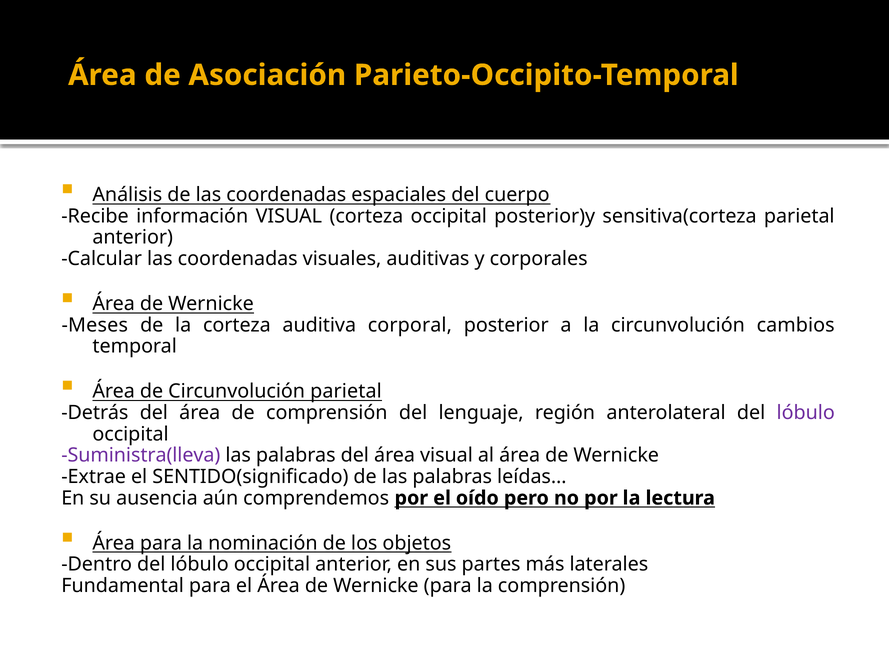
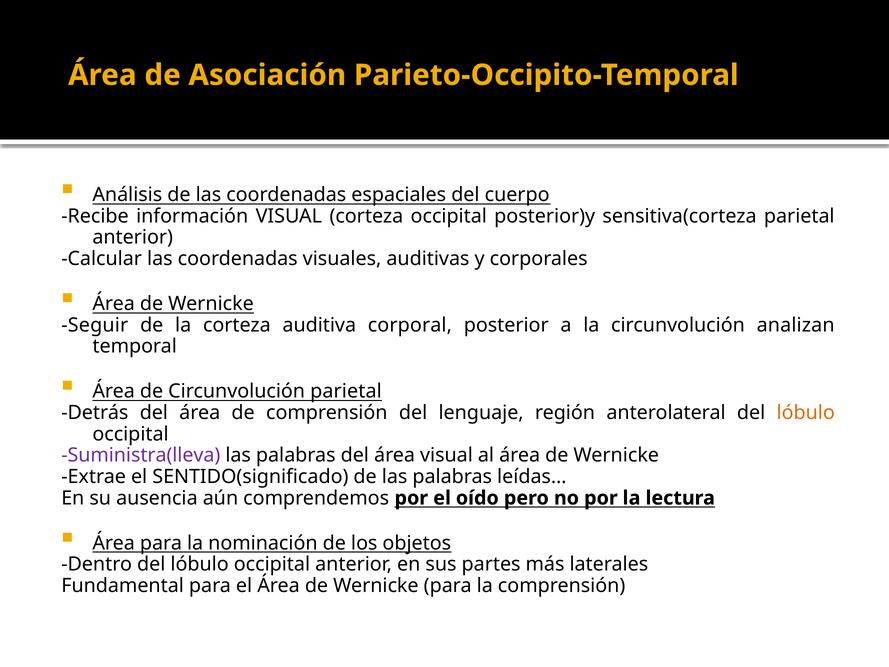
Meses: Meses -> Seguir
cambios: cambios -> analizan
lóbulo at (806, 413) colour: purple -> orange
